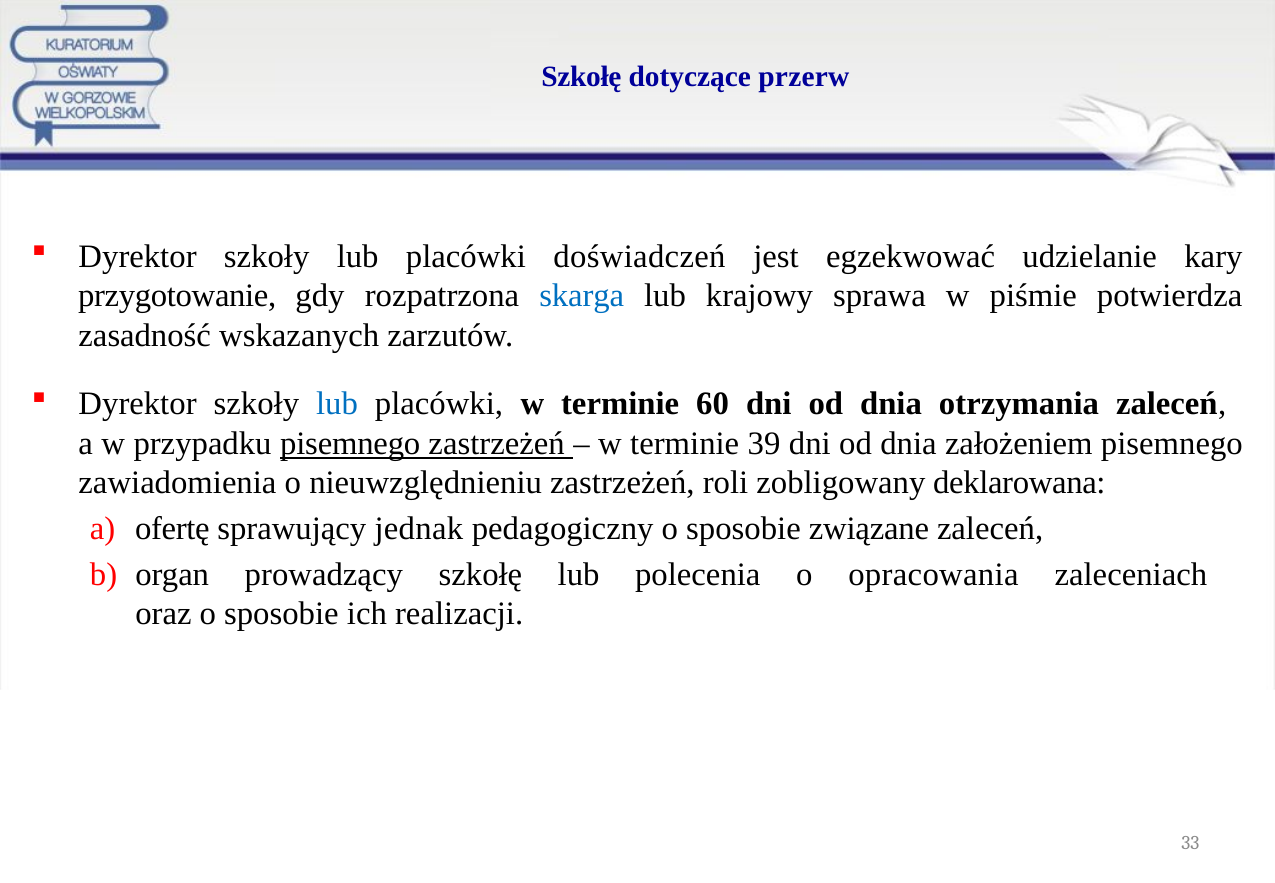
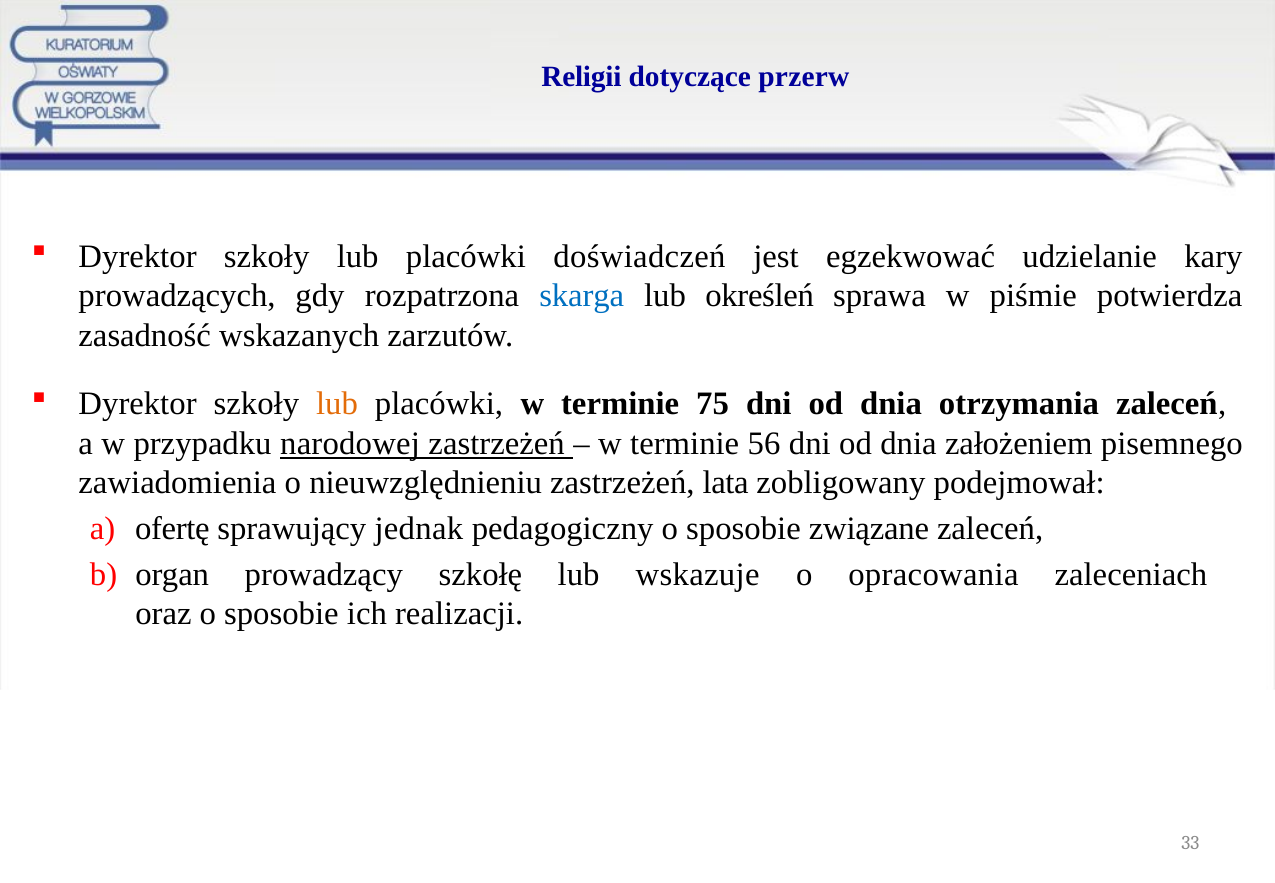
Szkołę at (581, 77): Szkołę -> Religii
przygotowanie: przygotowanie -> prowadzących
krajowy: krajowy -> określeń
lub at (337, 404) colour: blue -> orange
60: 60 -> 75
przypadku pisemnego: pisemnego -> narodowej
39: 39 -> 56
roli: roli -> lata
deklarowana: deklarowana -> podejmował
polecenia: polecenia -> wskazuje
